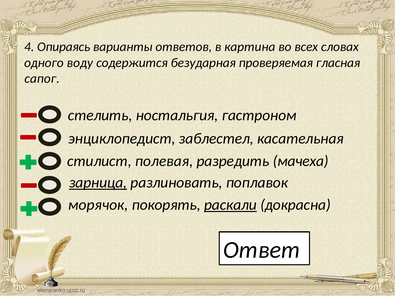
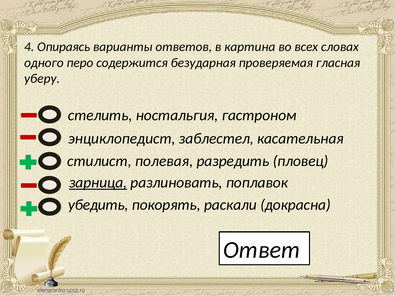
воду: воду -> перо
сапог: сапог -> уберу
мачеха: мачеха -> пловец
морячок: морячок -> убедить
раскали underline: present -> none
